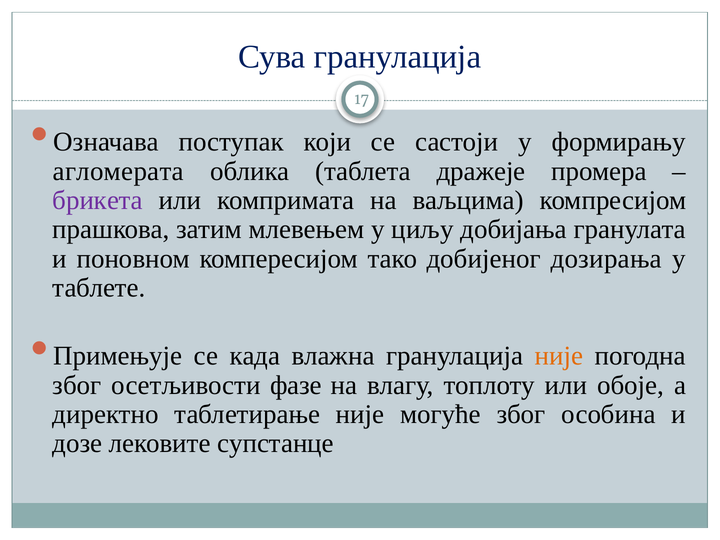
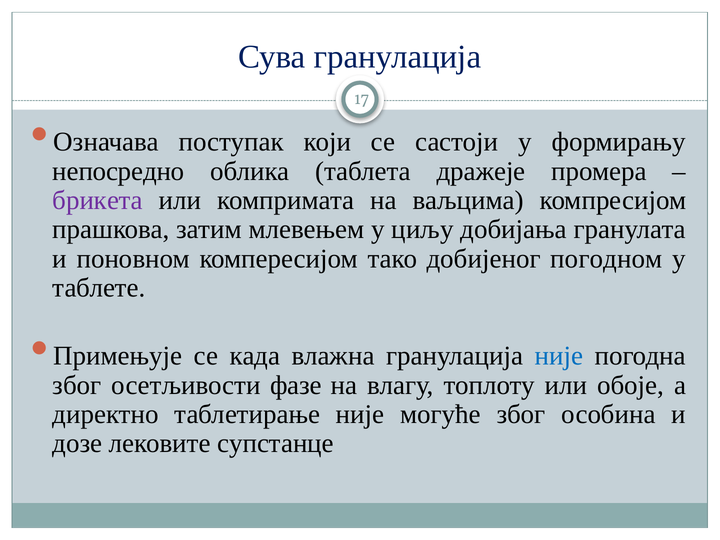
агломерата: агломерата -> непосредно
дозирања: дозирања -> погодном
није at (559, 356) colour: orange -> blue
